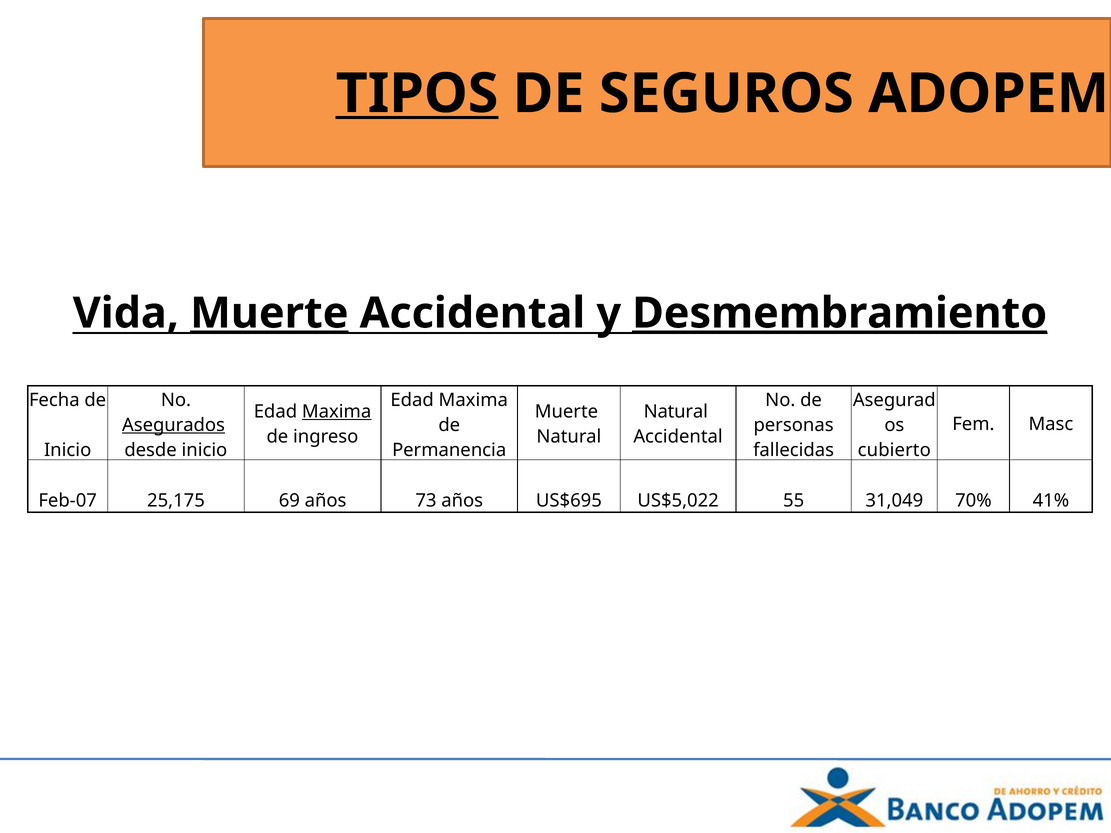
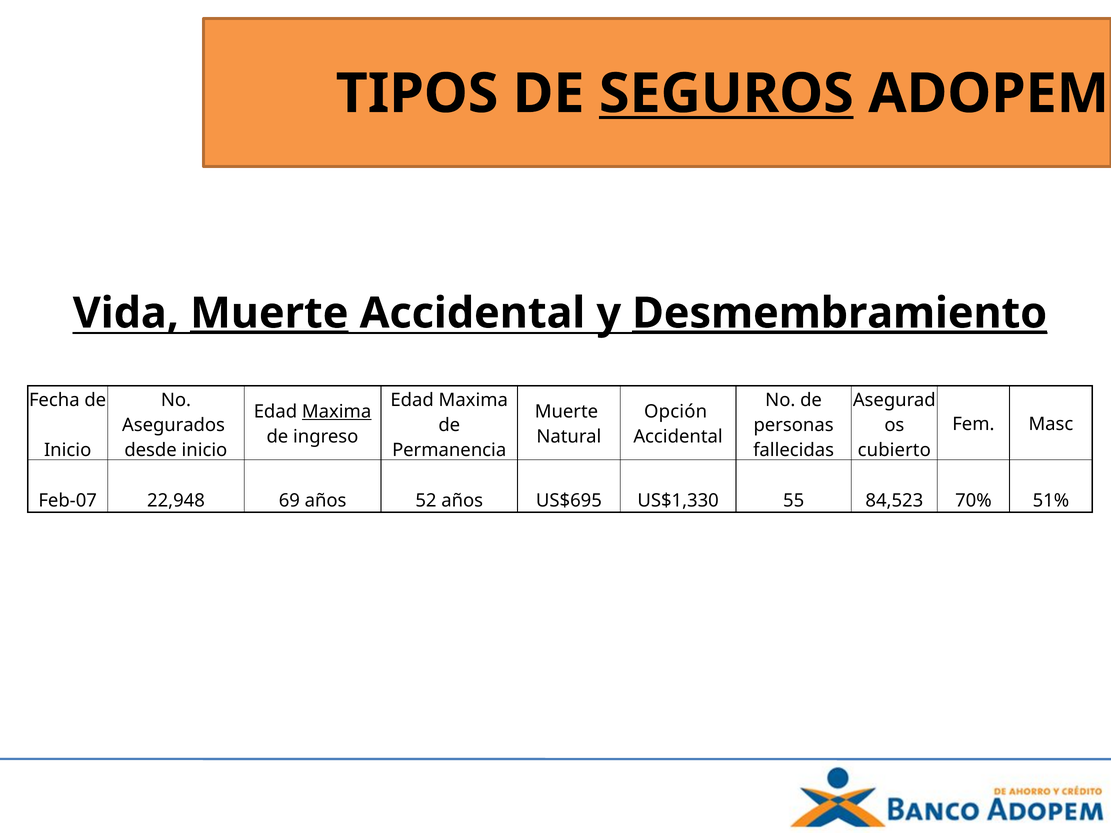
TIPOS underline: present -> none
SEGUROS underline: none -> present
Natural at (676, 412): Natural -> Opción
Asegurados underline: present -> none
25,175: 25,175 -> 22,948
73: 73 -> 52
US$5,022: US$5,022 -> US$1,330
31,049: 31,049 -> 84,523
41%: 41% -> 51%
